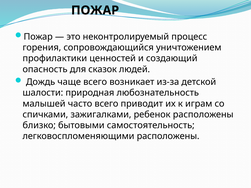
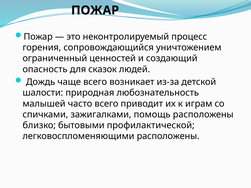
профилактики: профилактики -> ограниченный
ребенок: ребенок -> помощь
самостоятельность: самостоятельность -> профилактической
